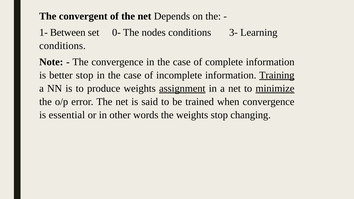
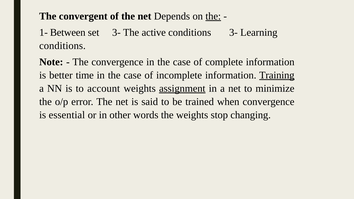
the at (213, 16) underline: none -> present
set 0-: 0- -> 3-
nodes: nodes -> active
better stop: stop -> time
produce: produce -> account
minimize underline: present -> none
